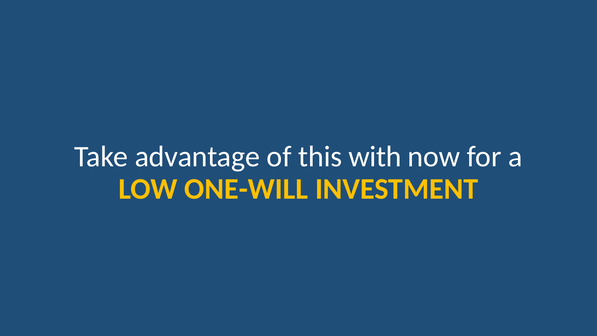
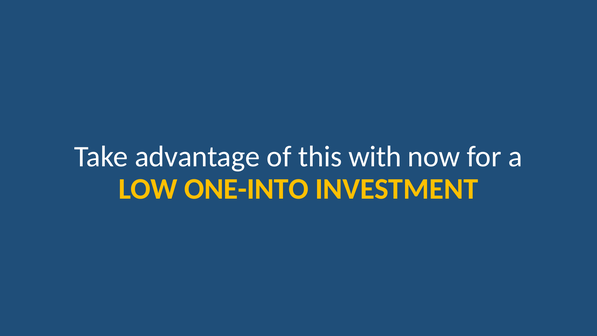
ONE-WILL: ONE-WILL -> ONE-INTO
